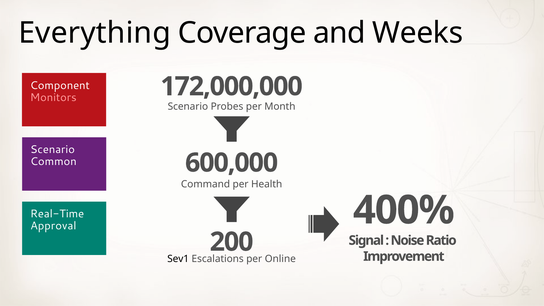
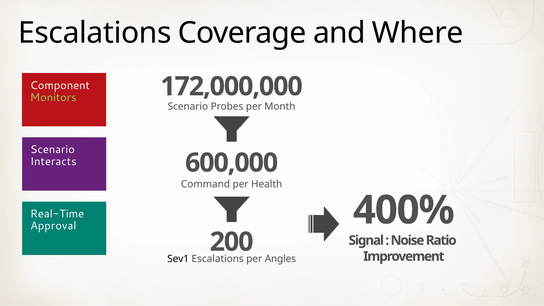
Everything at (95, 33): Everything -> Escalations
Weeks: Weeks -> Where
Monitors colour: pink -> light green
Common: Common -> Interacts
Online: Online -> Angles
